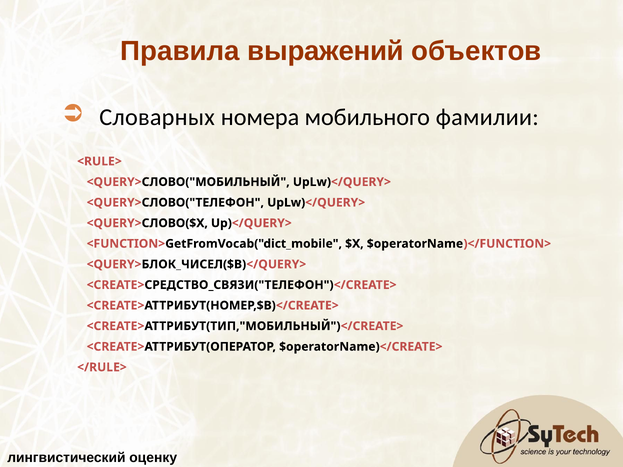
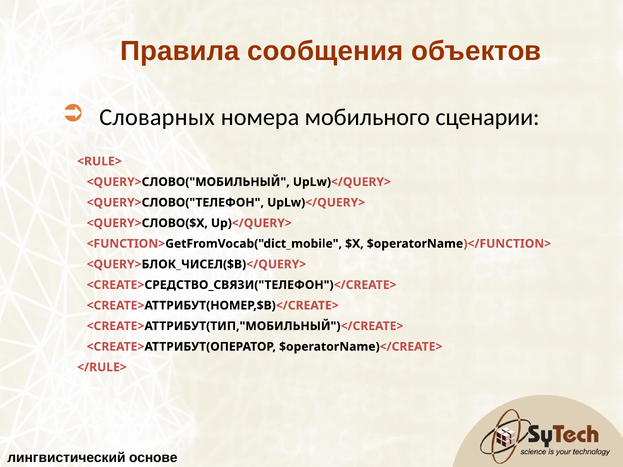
выражений: выражений -> сообщения
фамилии: фамилии -> сценарии
оценку: оценку -> основе
